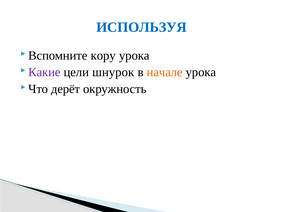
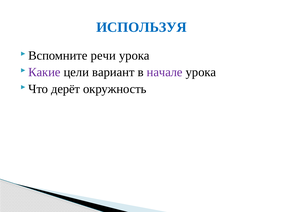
кору: кору -> речи
шнурок: шнурок -> вариант
начале colour: orange -> purple
